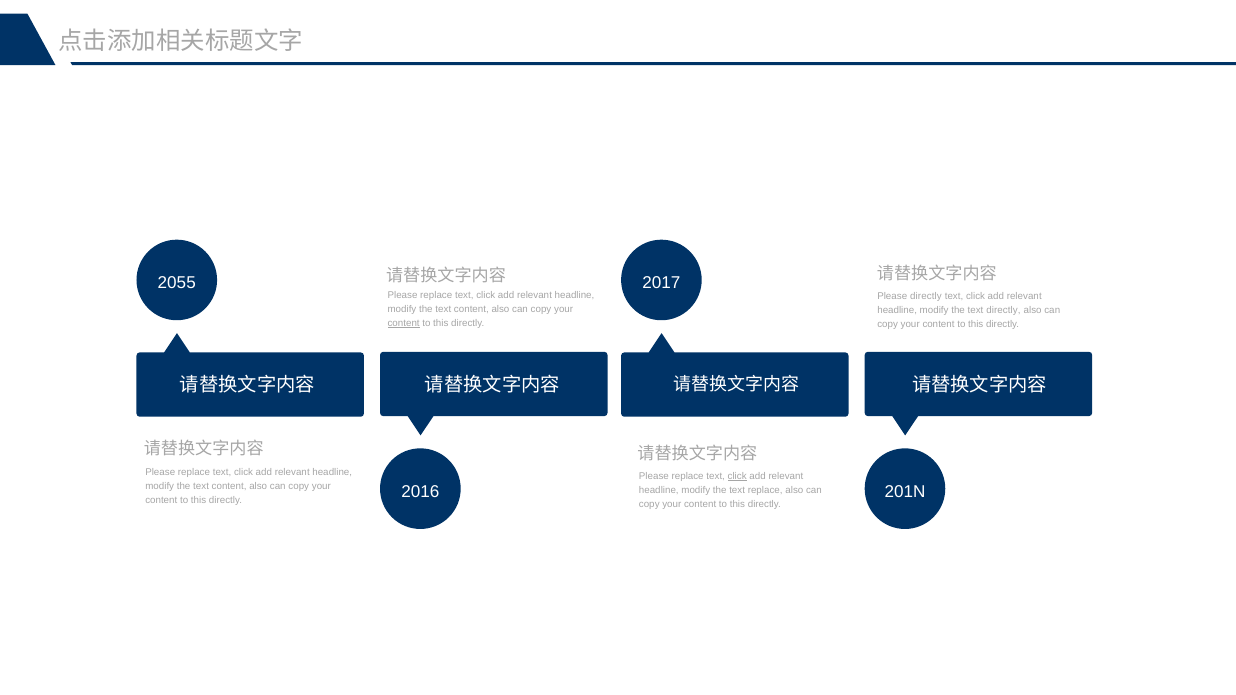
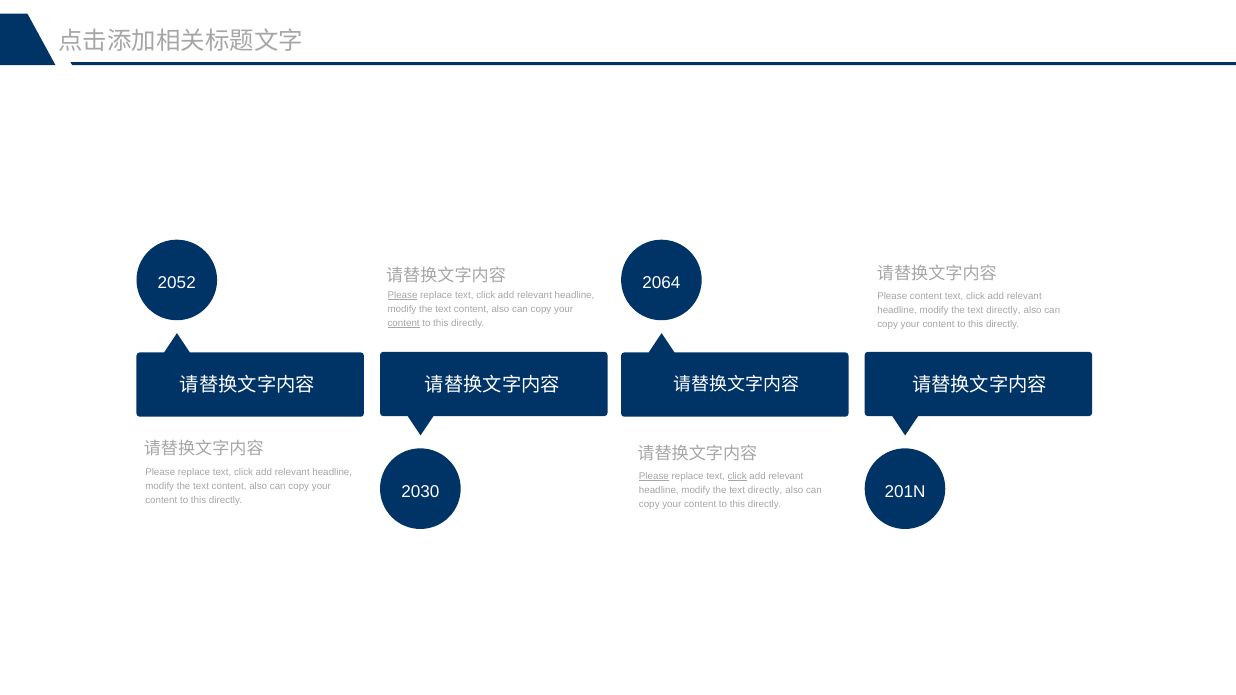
2055: 2055 -> 2052
2017: 2017 -> 2064
Please at (403, 295) underline: none -> present
Please directly: directly -> content
Please at (654, 476) underline: none -> present
2016: 2016 -> 2030
replace at (765, 490): replace -> directly
